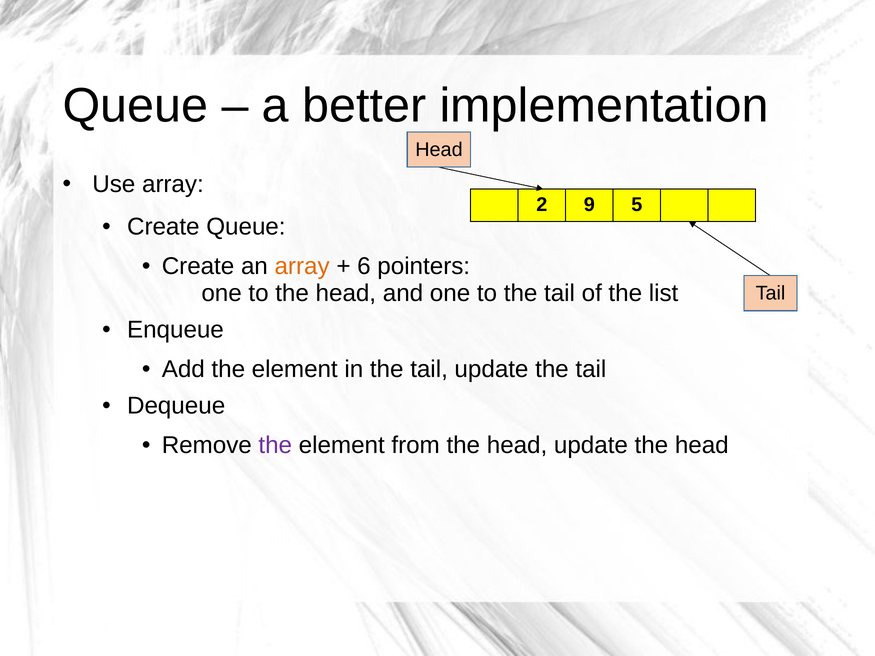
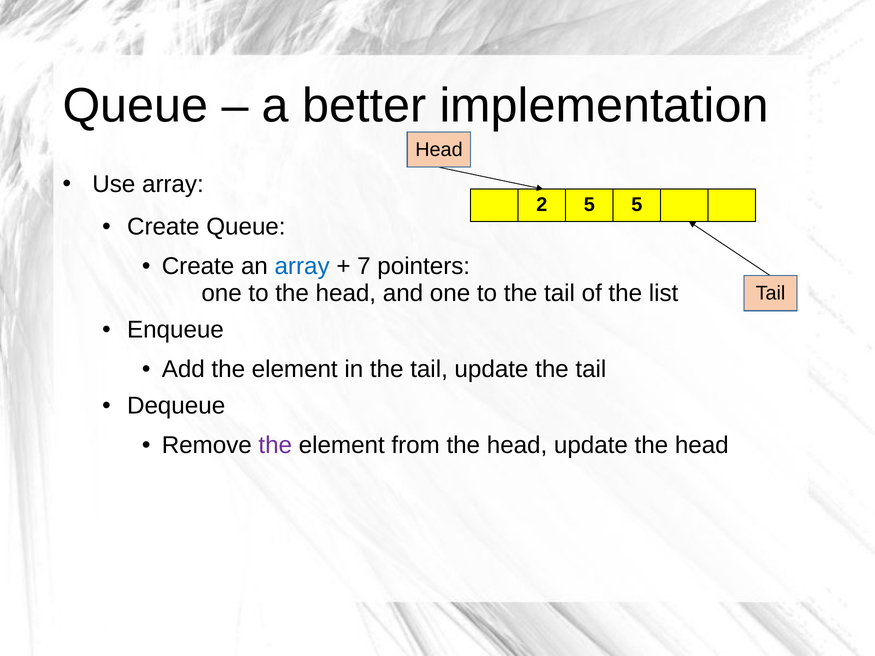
2 9: 9 -> 5
array at (302, 266) colour: orange -> blue
6: 6 -> 7
